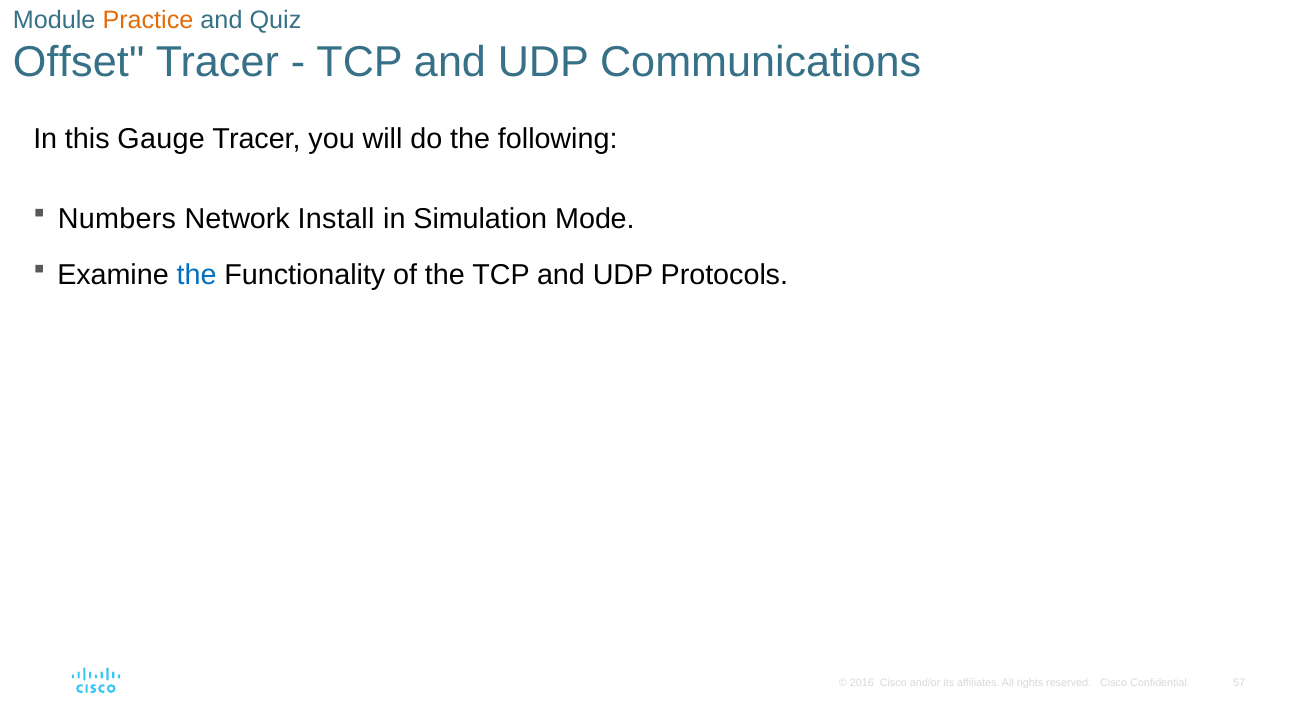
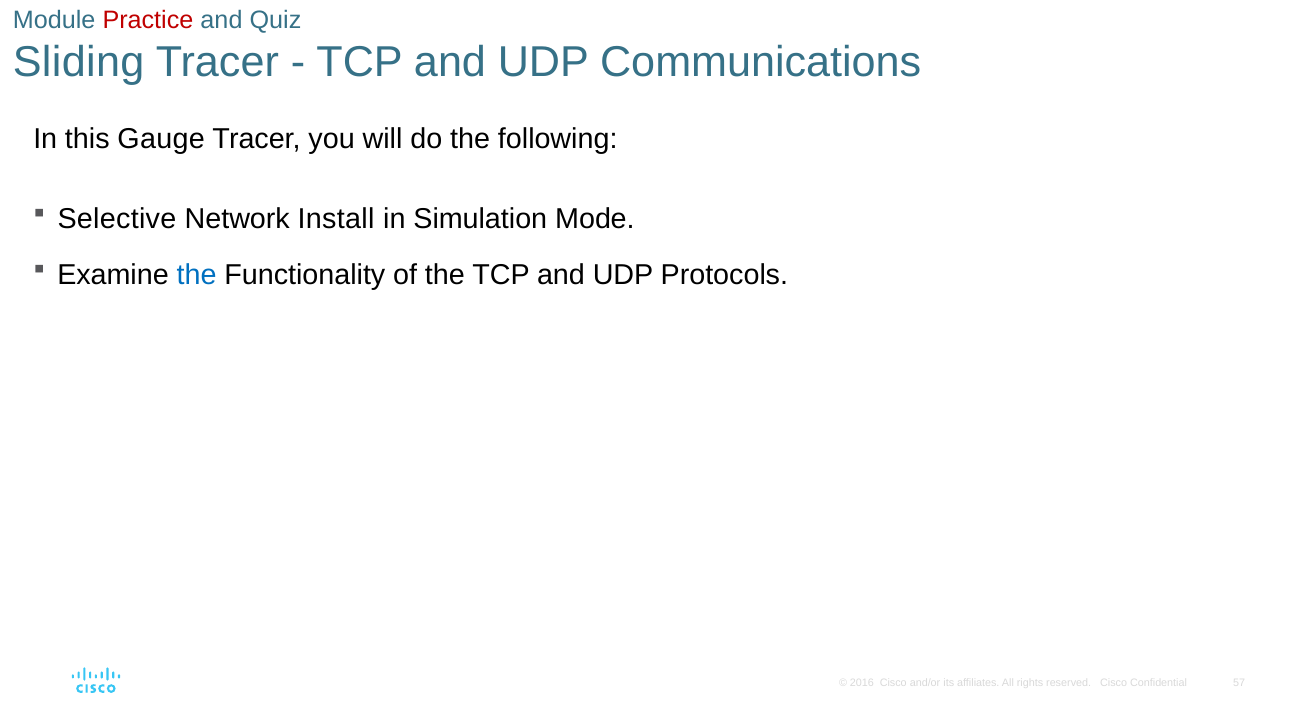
Practice colour: orange -> red
Offsetʺ: Offsetʺ -> Sliding
Numbers: Numbers -> Selective
